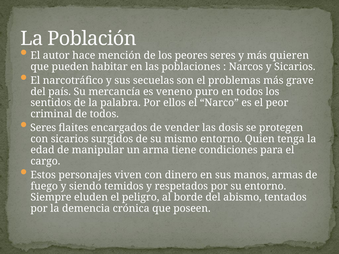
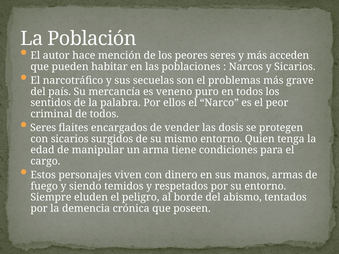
quieren: quieren -> acceden
